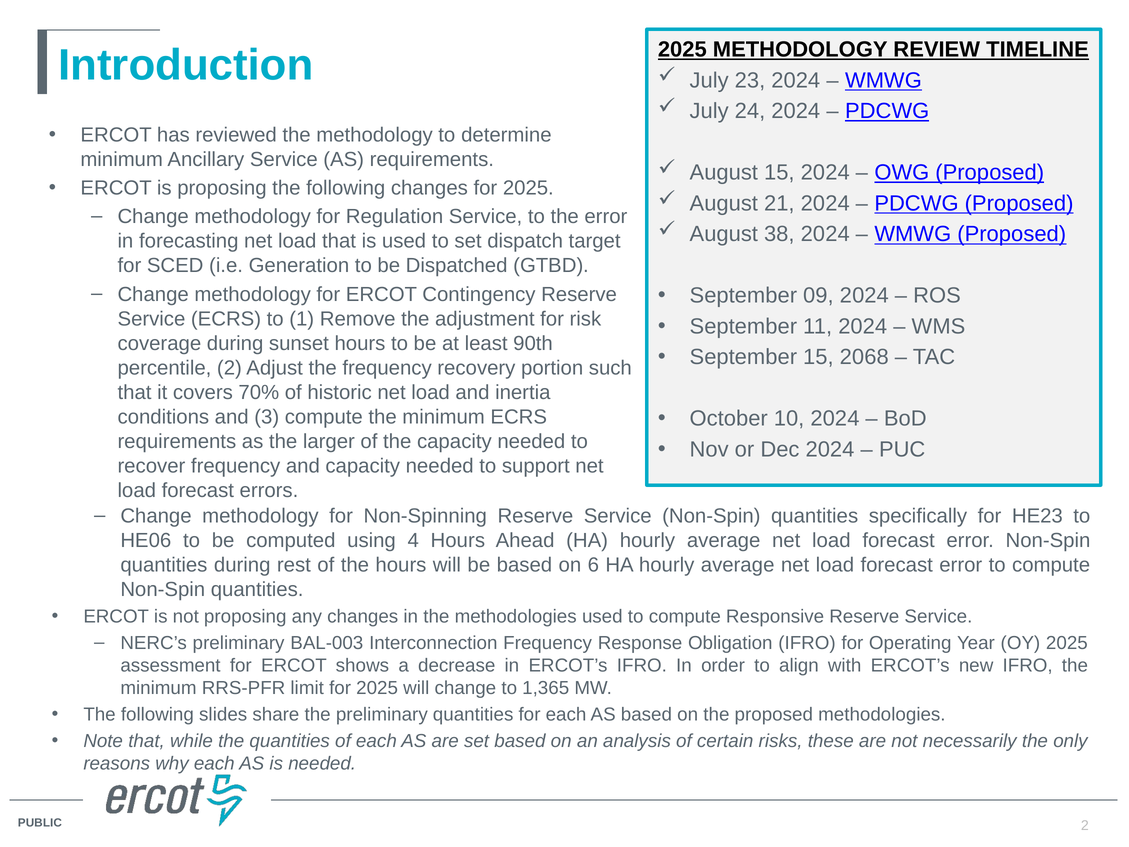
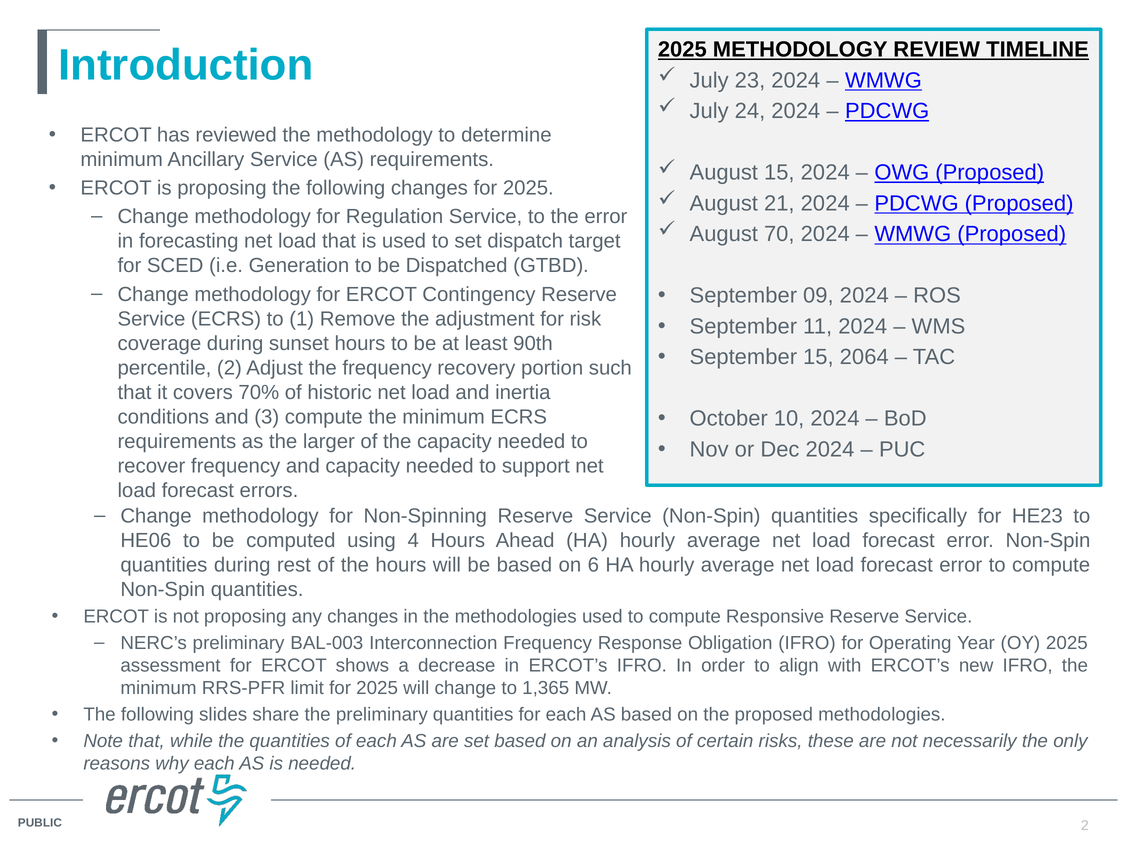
38: 38 -> 70
2068: 2068 -> 2064
